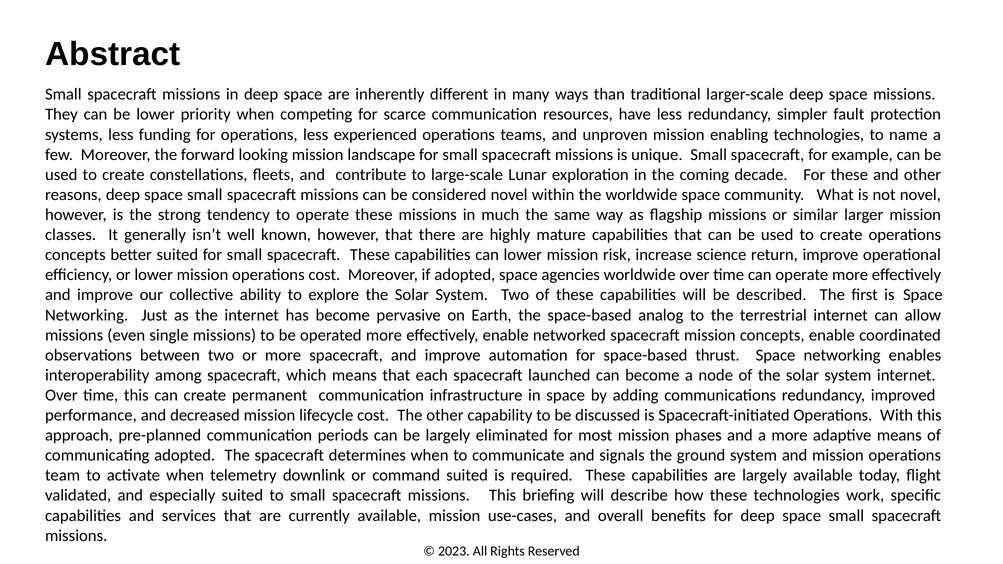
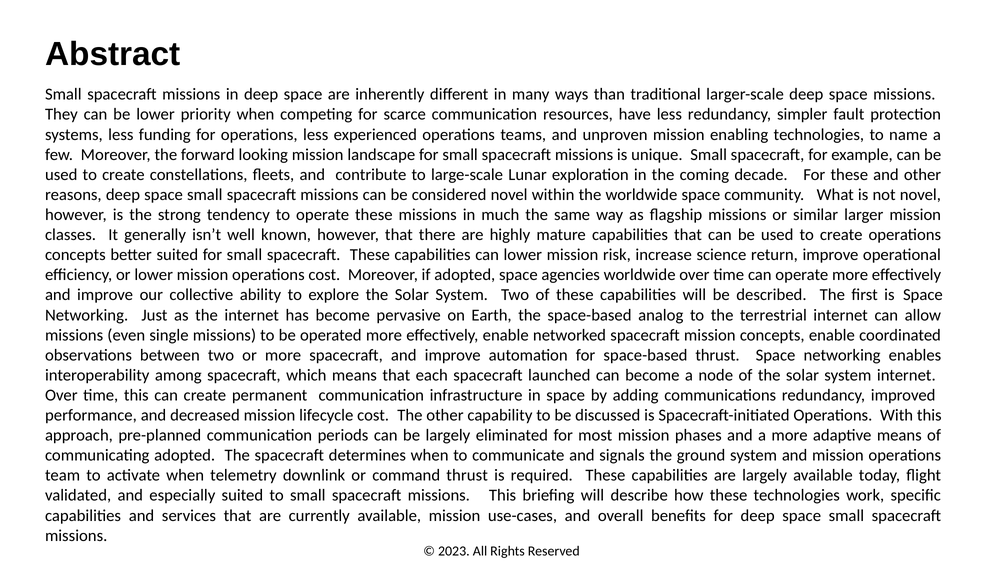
command suited: suited -> thrust
